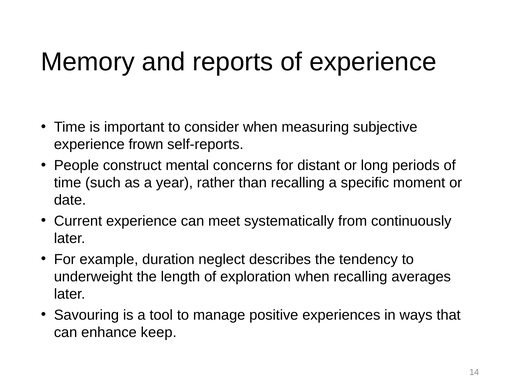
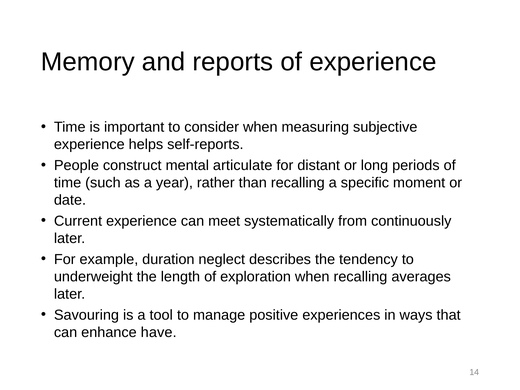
frown: frown -> helps
concerns: concerns -> articulate
keep: keep -> have
